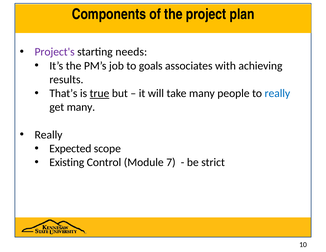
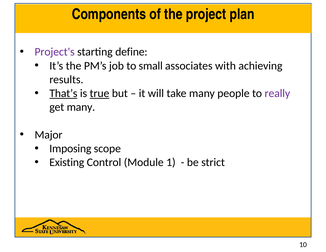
needs: needs -> define
goals: goals -> small
That’s underline: none -> present
really at (277, 93) colour: blue -> purple
Really at (49, 135): Really -> Major
Expected: Expected -> Imposing
7: 7 -> 1
